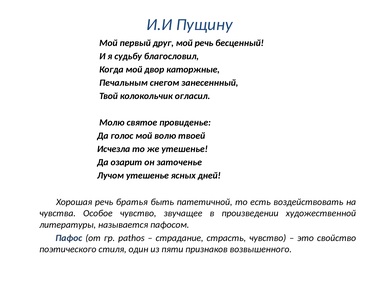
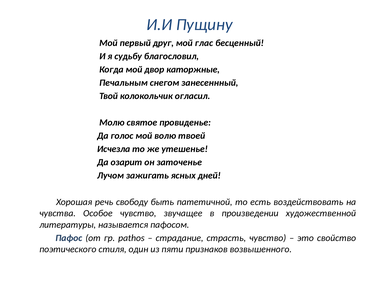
мой речь: речь -> глас
Лучом утешенье: утешенье -> зажигать
братья: братья -> свободу
